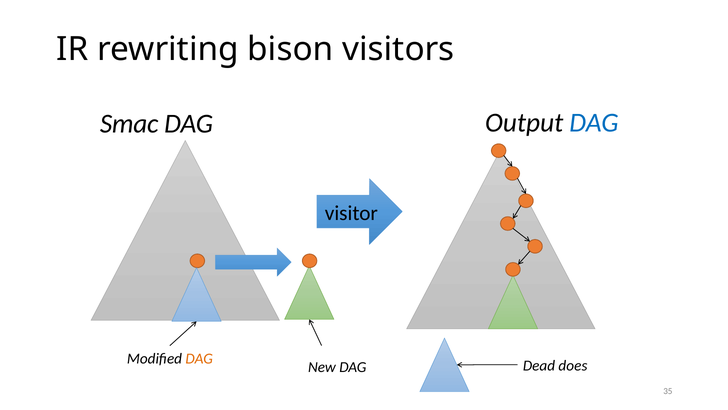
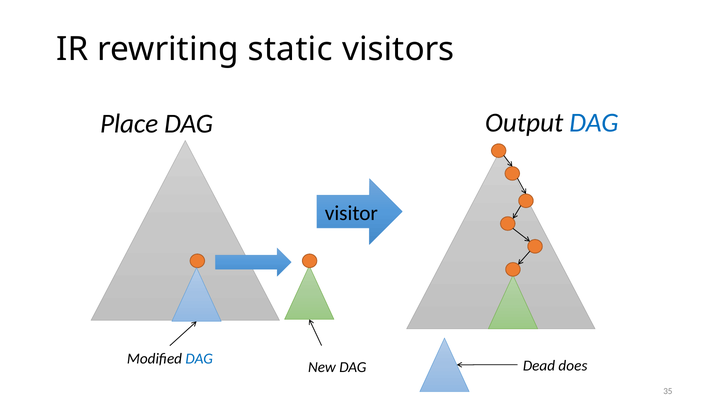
bison: bison -> static
Smac: Smac -> Place
DAG at (199, 358) colour: orange -> blue
